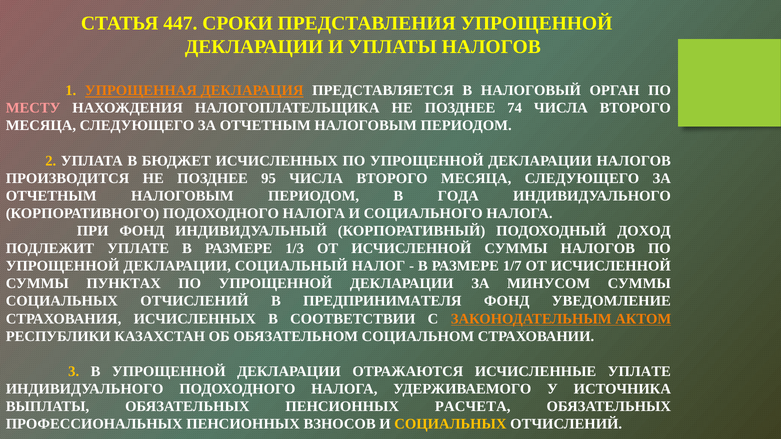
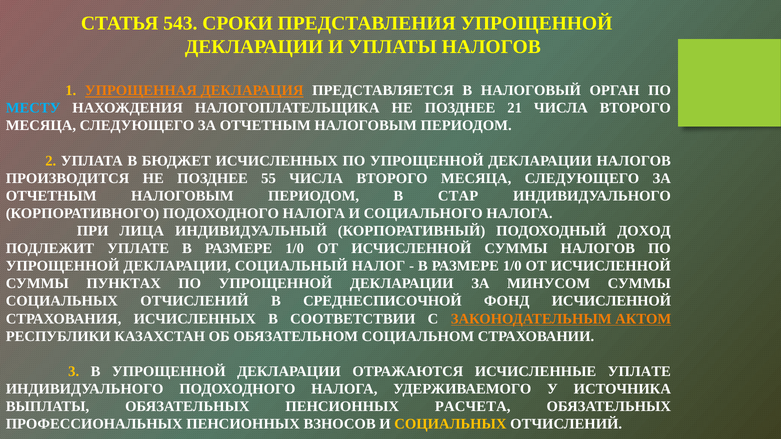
447: 447 -> 543
МЕСТУ colour: pink -> light blue
74: 74 -> 21
95: 95 -> 55
ГОДА: ГОДА -> СТАР
ПРИ ФОНД: ФОНД -> ЛИЦА
УПЛАТЕ В РАЗМЕРЕ 1/3: 1/3 -> 1/0
1/7 at (512, 266): 1/7 -> 1/0
ПРЕДПРИНИМАТЕЛЯ: ПРЕДПРИНИМАТЕЛЯ -> СРЕДНЕСПИСОЧНОЙ
ФОНД УВЕДОМЛЕНИЕ: УВЕДОМЛЕНИЕ -> ИСЧИСЛЕННОЙ
